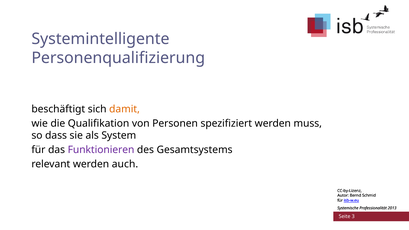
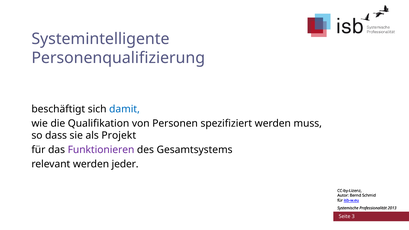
damit colour: orange -> blue
System: System -> Projekt
auch: auch -> jeder
